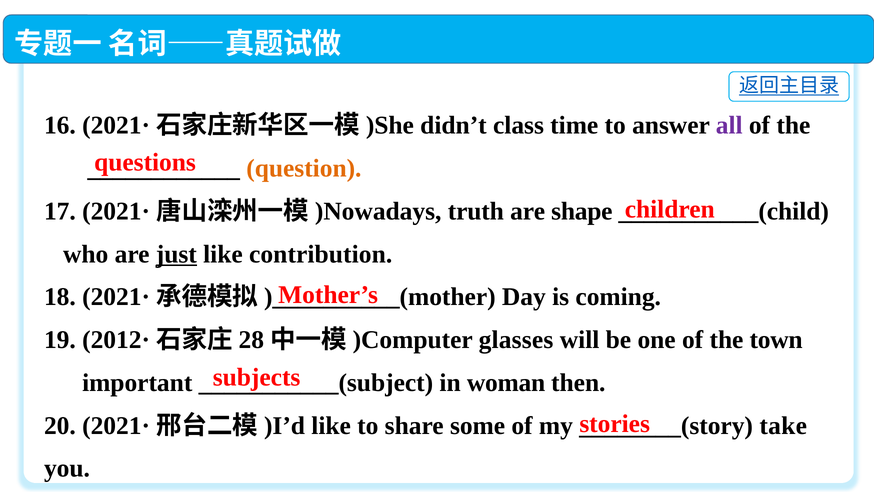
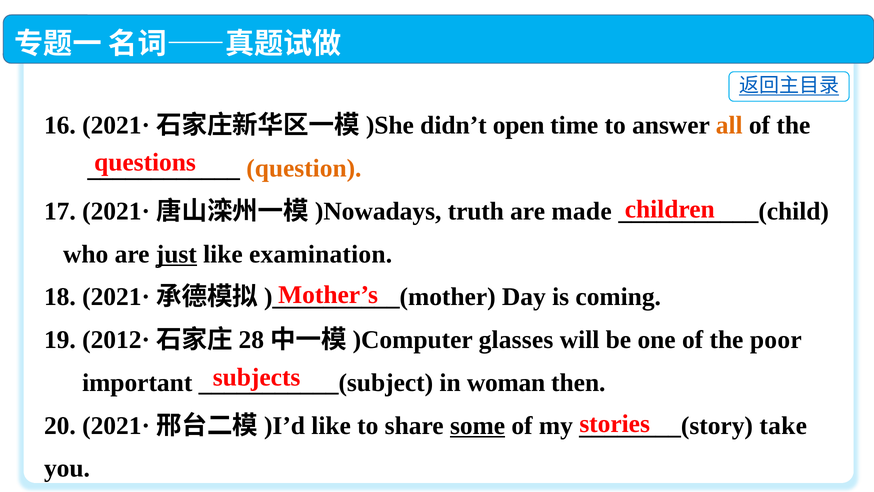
class: class -> open
all colour: purple -> orange
shape: shape -> made
contribution: contribution -> examination
town: town -> poor
some underline: none -> present
